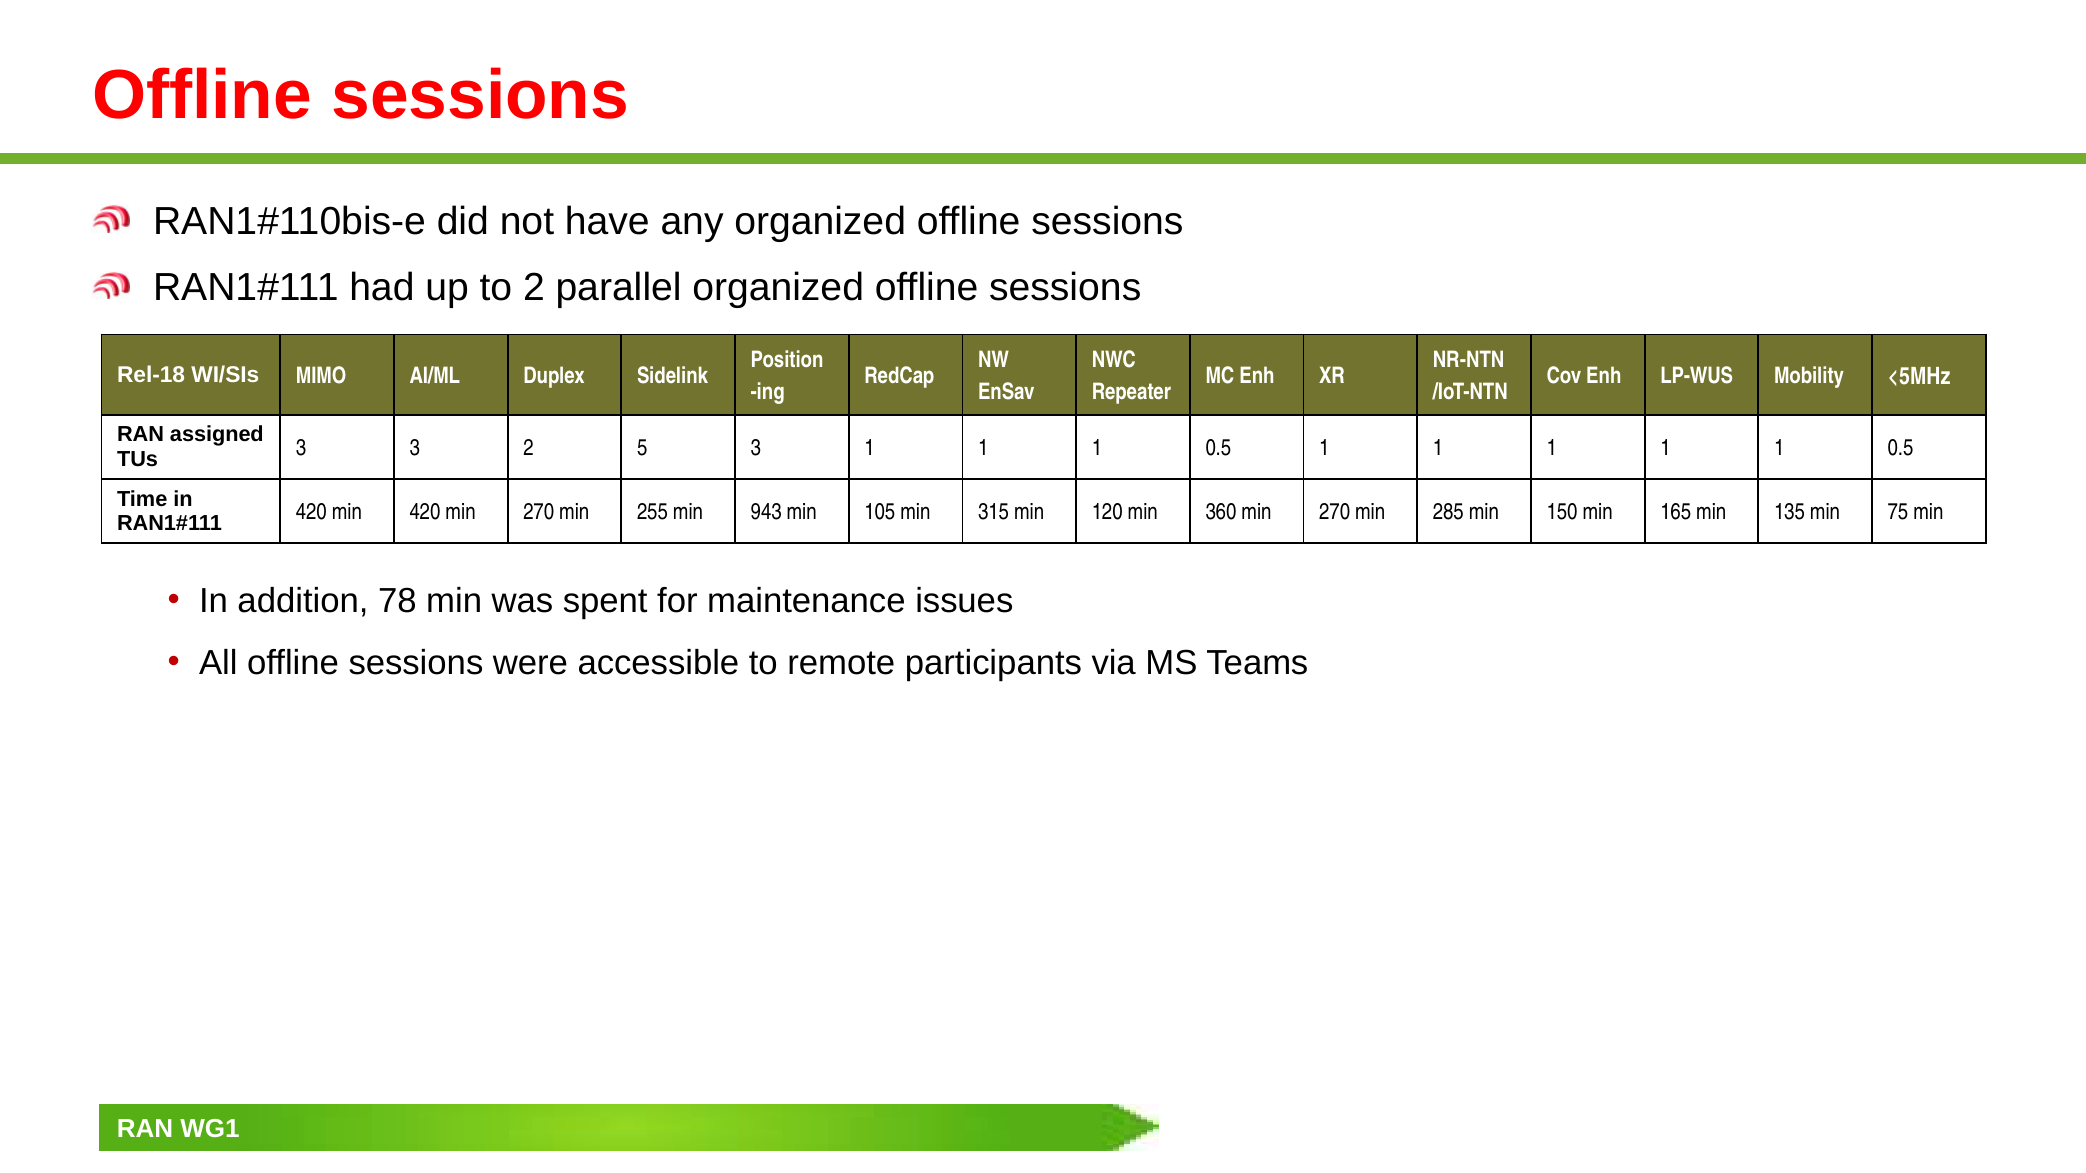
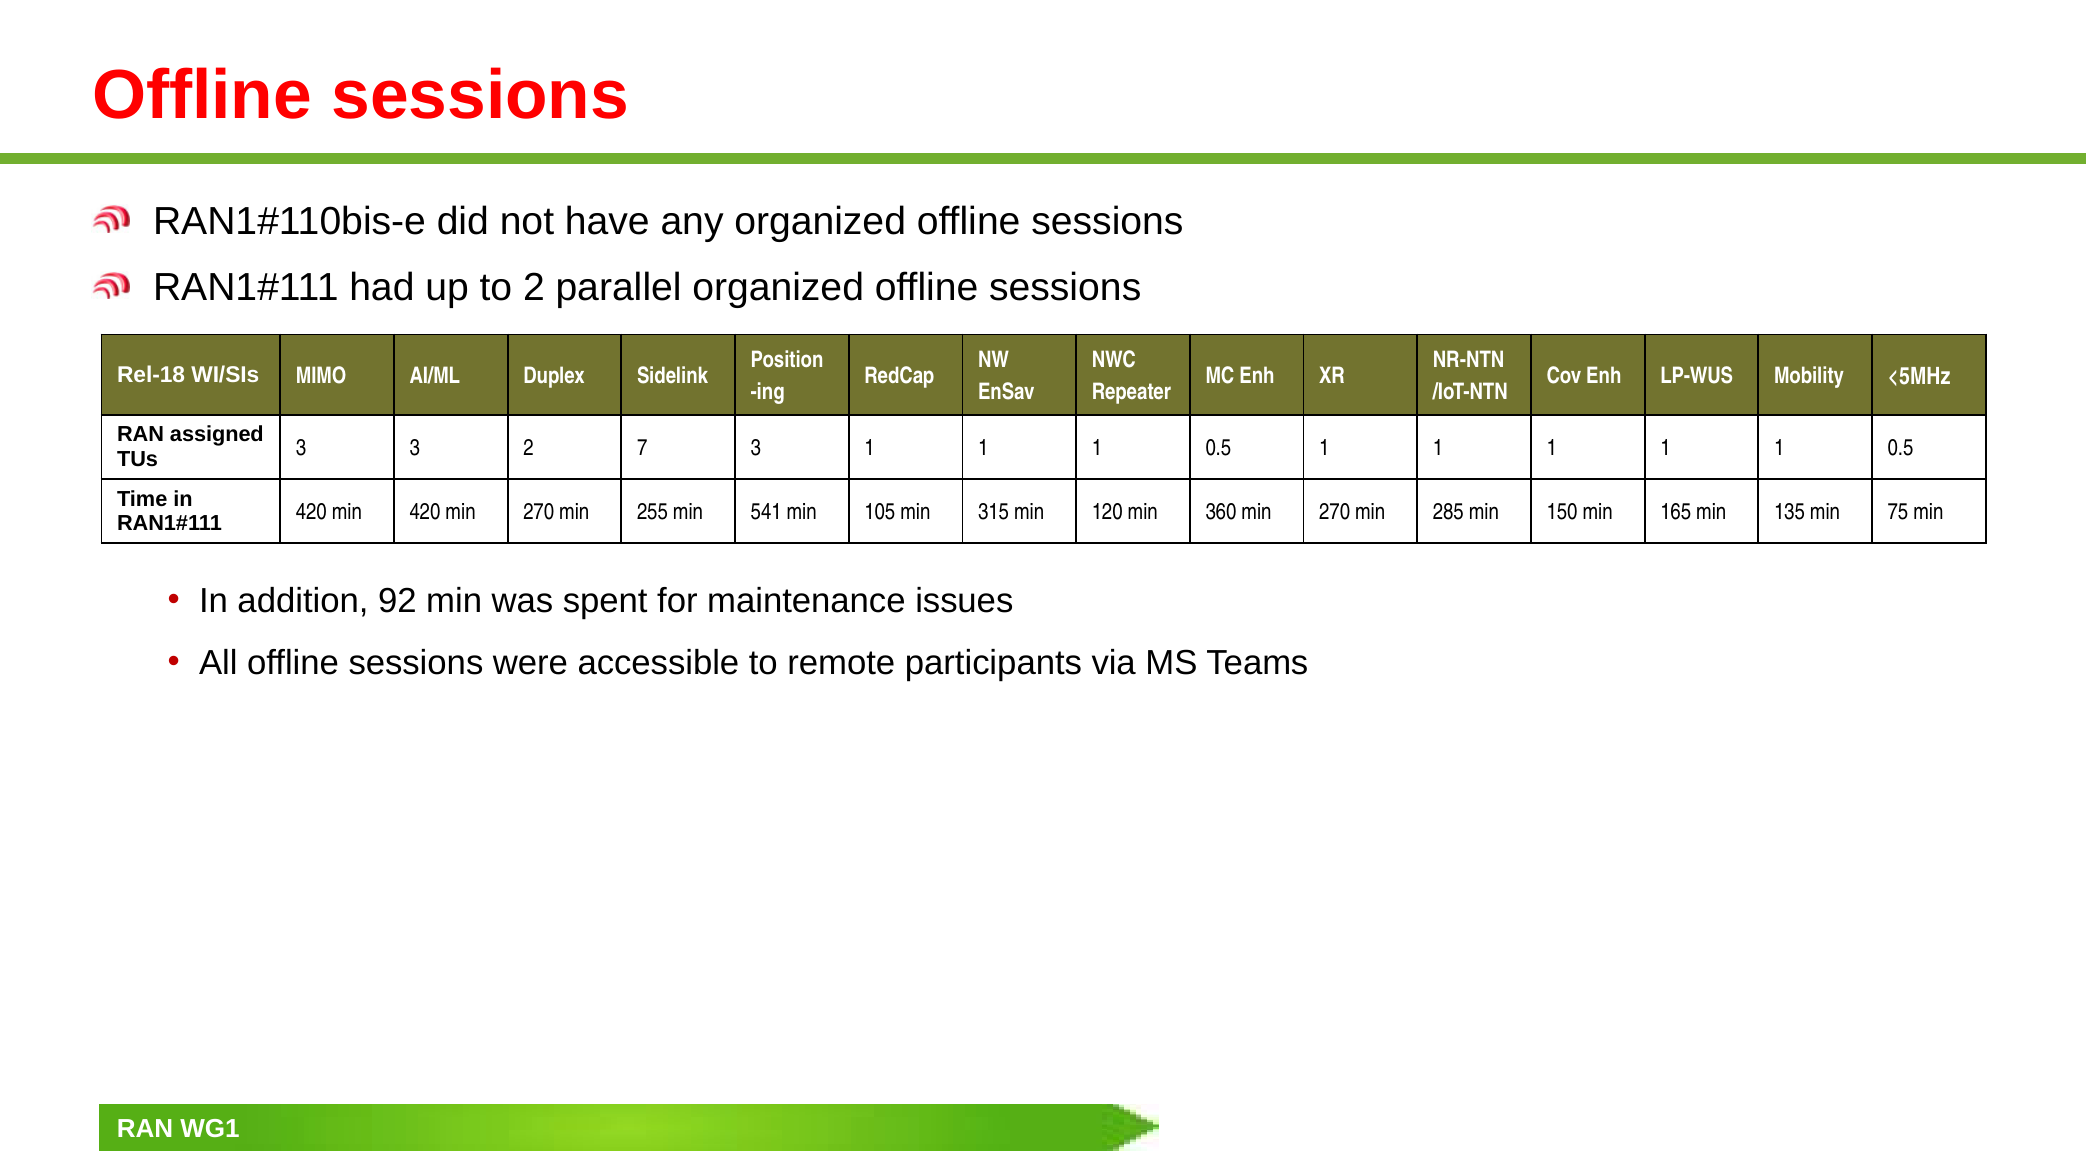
5: 5 -> 7
943: 943 -> 541
78: 78 -> 92
